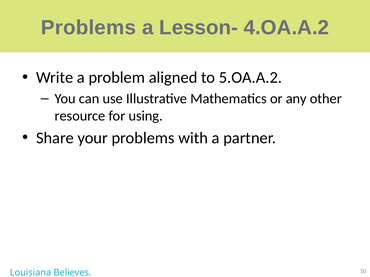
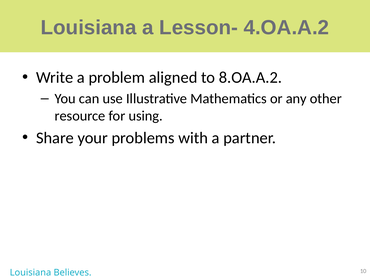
Problems at (88, 28): Problems -> Louisiana
5.OA.A.2: 5.OA.A.2 -> 8.OA.A.2
